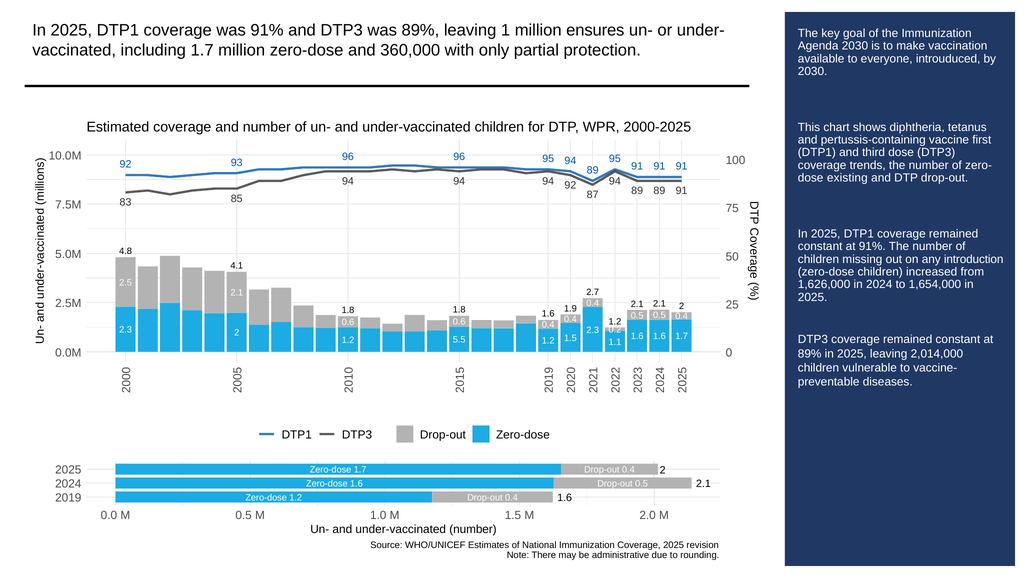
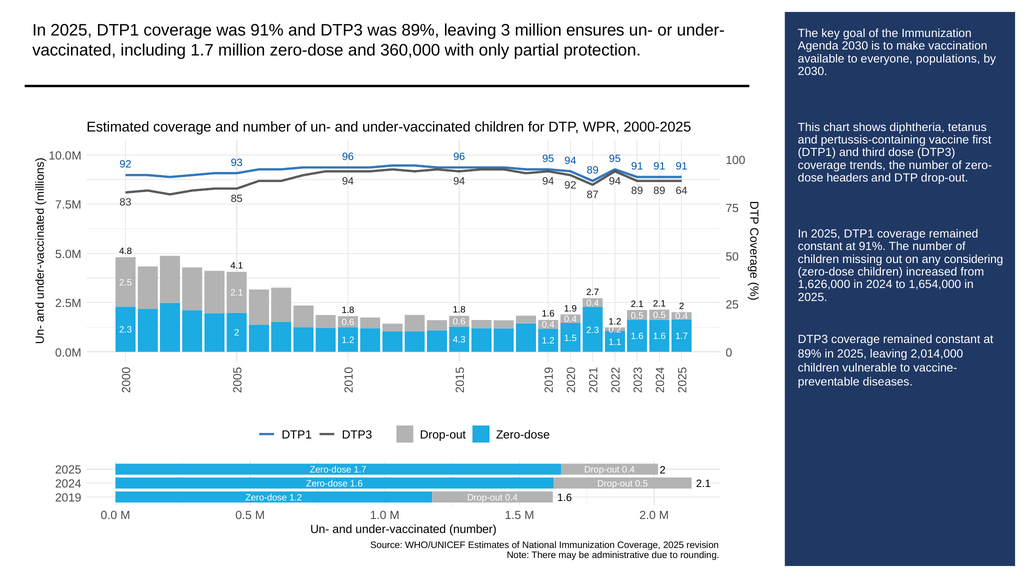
leaving 1: 1 -> 3
introuduced: introuduced -> populations
existing: existing -> headers
89 91: 91 -> 64
introduction: introduction -> considering
5.5: 5.5 -> 4.3
